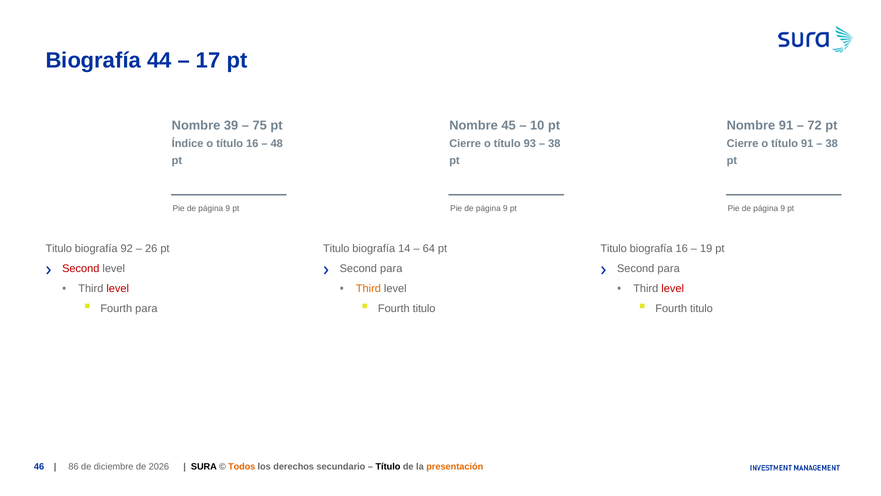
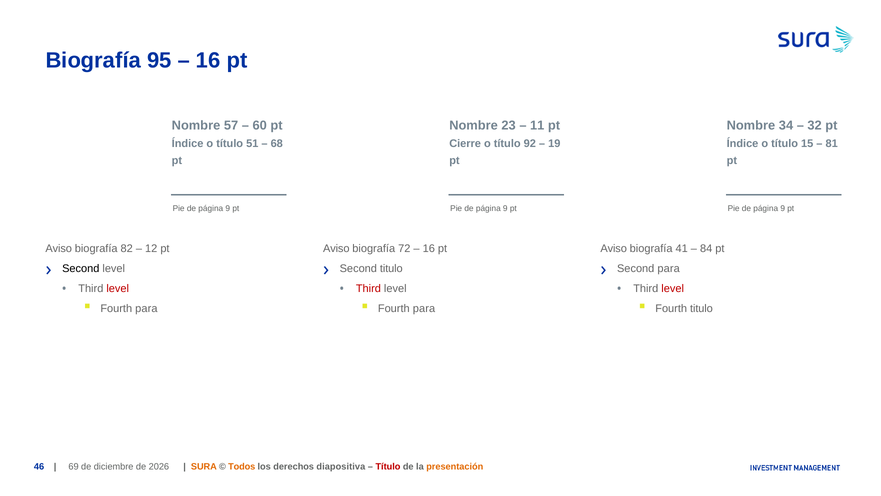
44: 44 -> 95
17 at (208, 60): 17 -> 16
39: 39 -> 57
75: 75 -> 60
45: 45 -> 23
10: 10 -> 11
Nombre 91: 91 -> 34
72: 72 -> 32
título 16: 16 -> 51
48: 48 -> 68
93: 93 -> 92
38 at (554, 143): 38 -> 19
Cierre at (743, 143): Cierre -> Índice
título 91: 91 -> 15
38 at (832, 143): 38 -> 81
Titulo at (59, 249): Titulo -> Aviso
92: 92 -> 82
26: 26 -> 12
Titulo at (336, 249): Titulo -> Aviso
14: 14 -> 72
64 at (429, 249): 64 -> 16
Titulo at (614, 249): Titulo -> Aviso
biografía 16: 16 -> 41
19: 19 -> 84
Second at (81, 269) colour: red -> black
para at (391, 269): para -> titulo
Third at (368, 289) colour: orange -> red
titulo at (424, 308): titulo -> para
86: 86 -> 69
SURA colour: black -> orange
secundario: secundario -> diapositiva
Título at (388, 467) colour: black -> red
